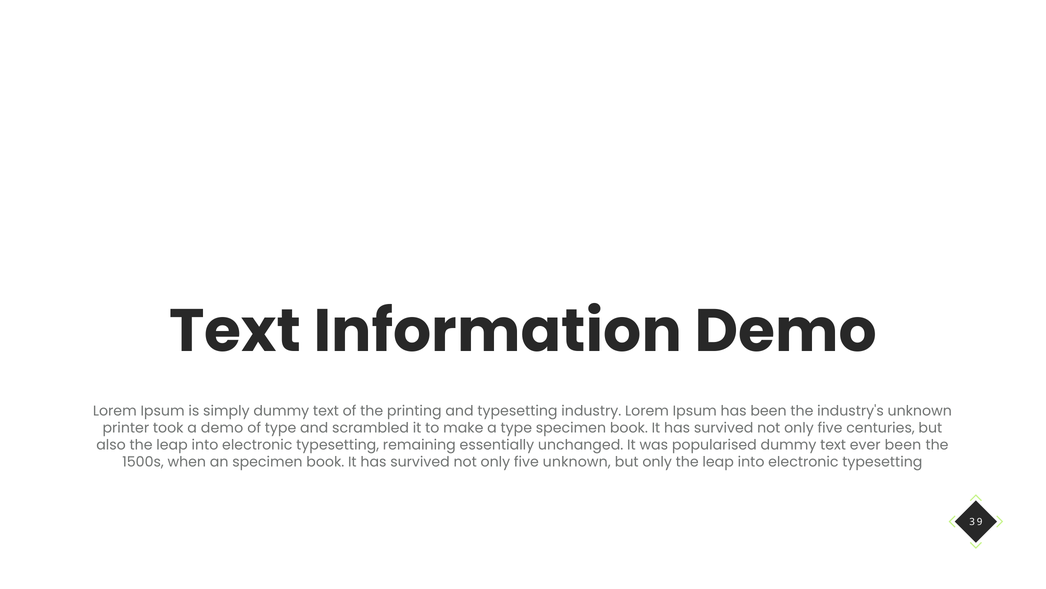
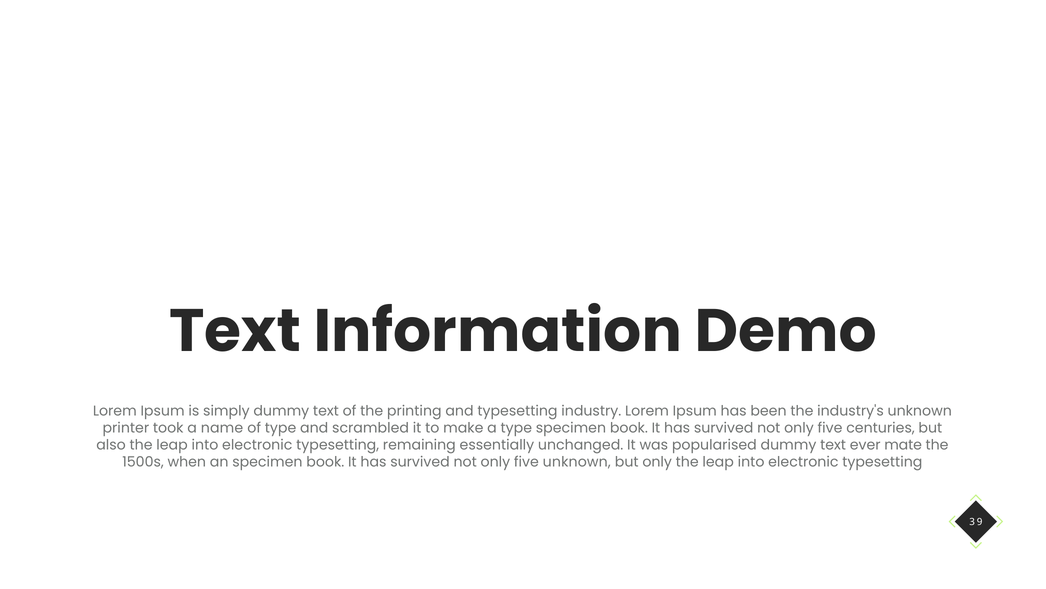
a demo: demo -> name
ever been: been -> mate
